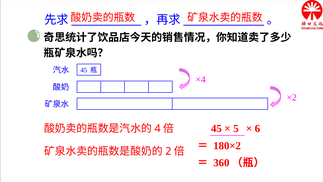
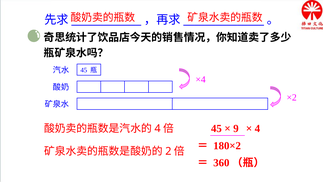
5: 5 -> 9
6 at (257, 128): 6 -> 4
